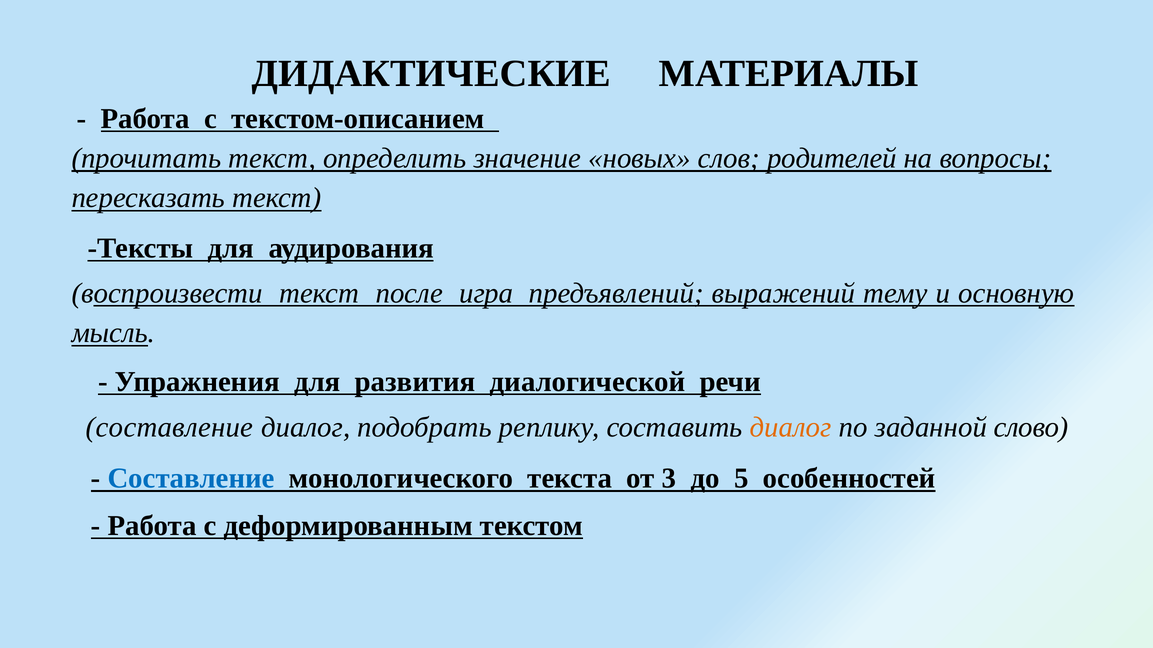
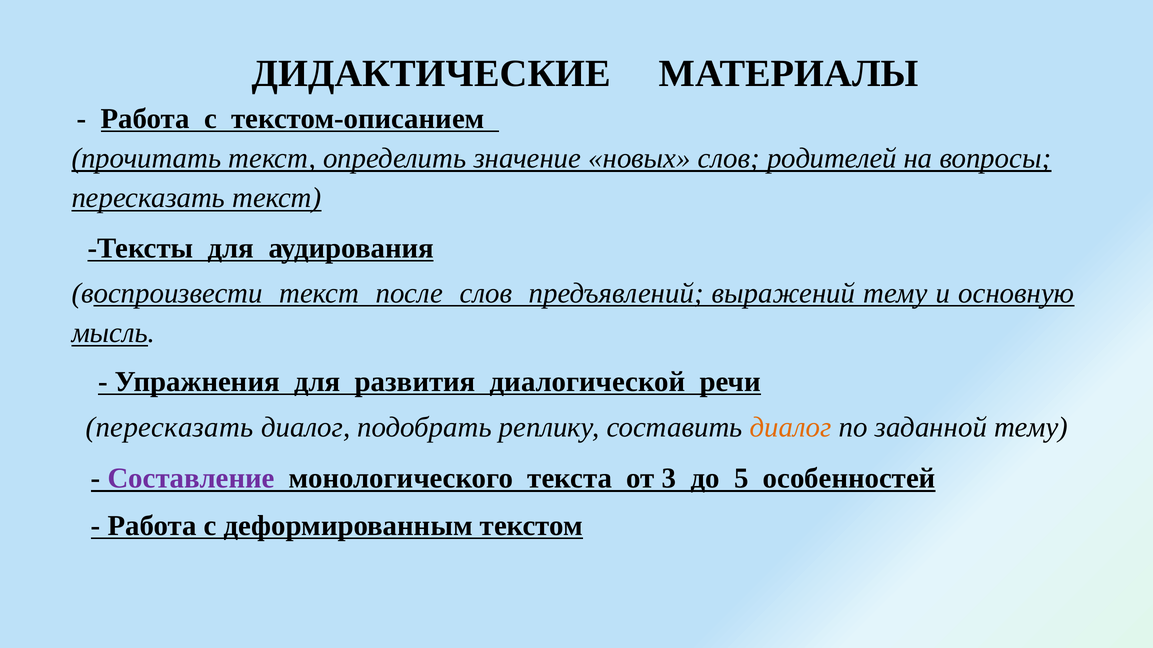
после игра: игра -> слов
составление at (170, 428): составление -> пересказать
заданной слово: слово -> тему
Составление at (191, 479) colour: blue -> purple
